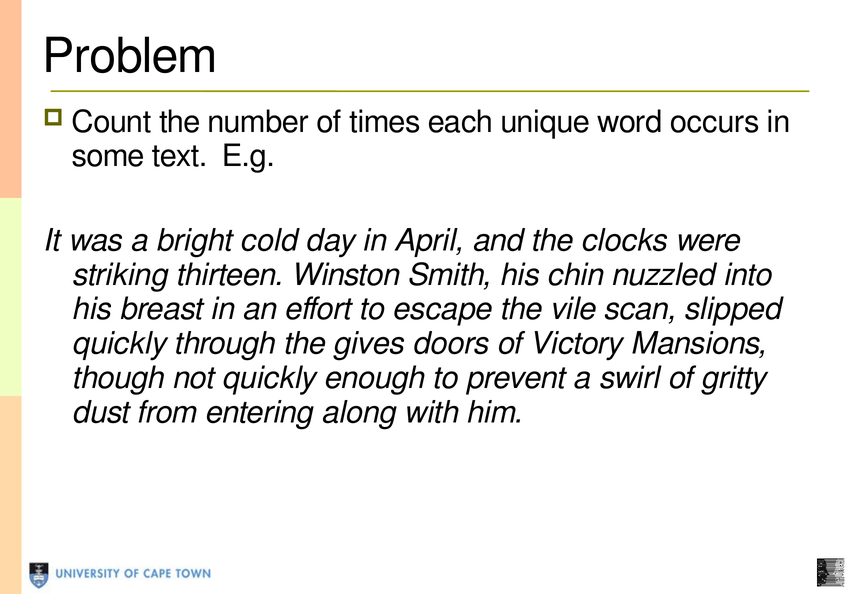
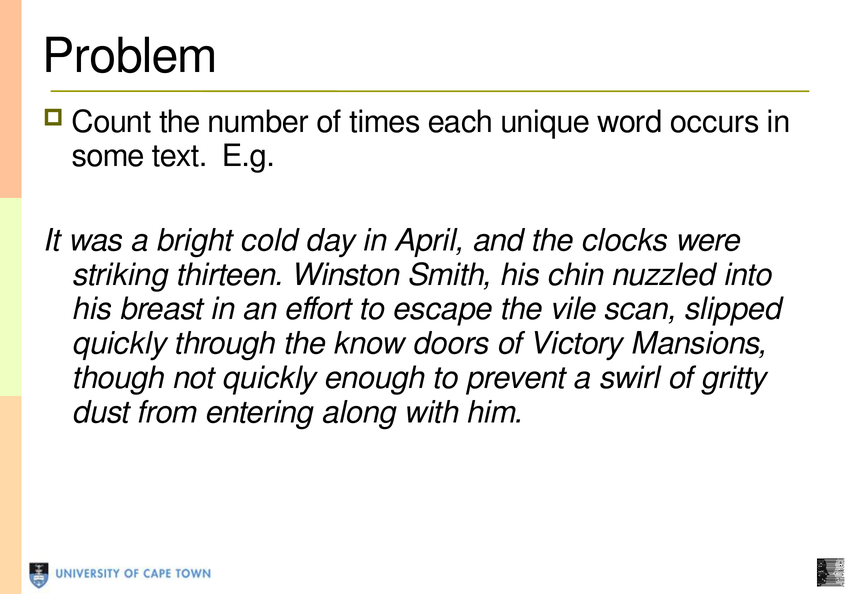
gives: gives -> know
